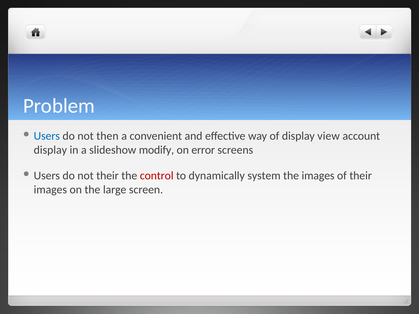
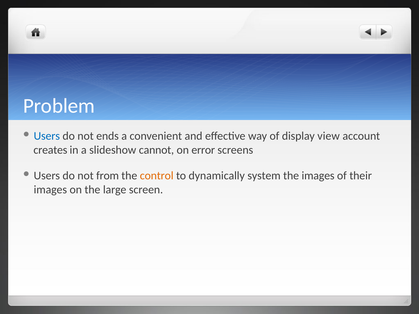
then: then -> ends
display at (50, 150): display -> creates
modify: modify -> cannot
not their: their -> from
control colour: red -> orange
